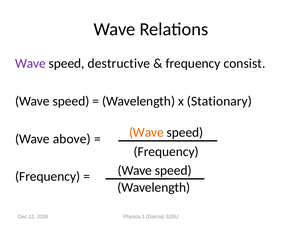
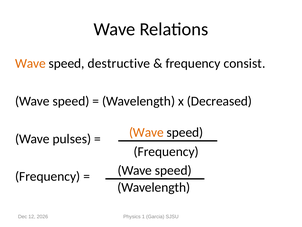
Wave at (30, 63) colour: purple -> orange
Stationary: Stationary -> Decreased
above: above -> pulses
